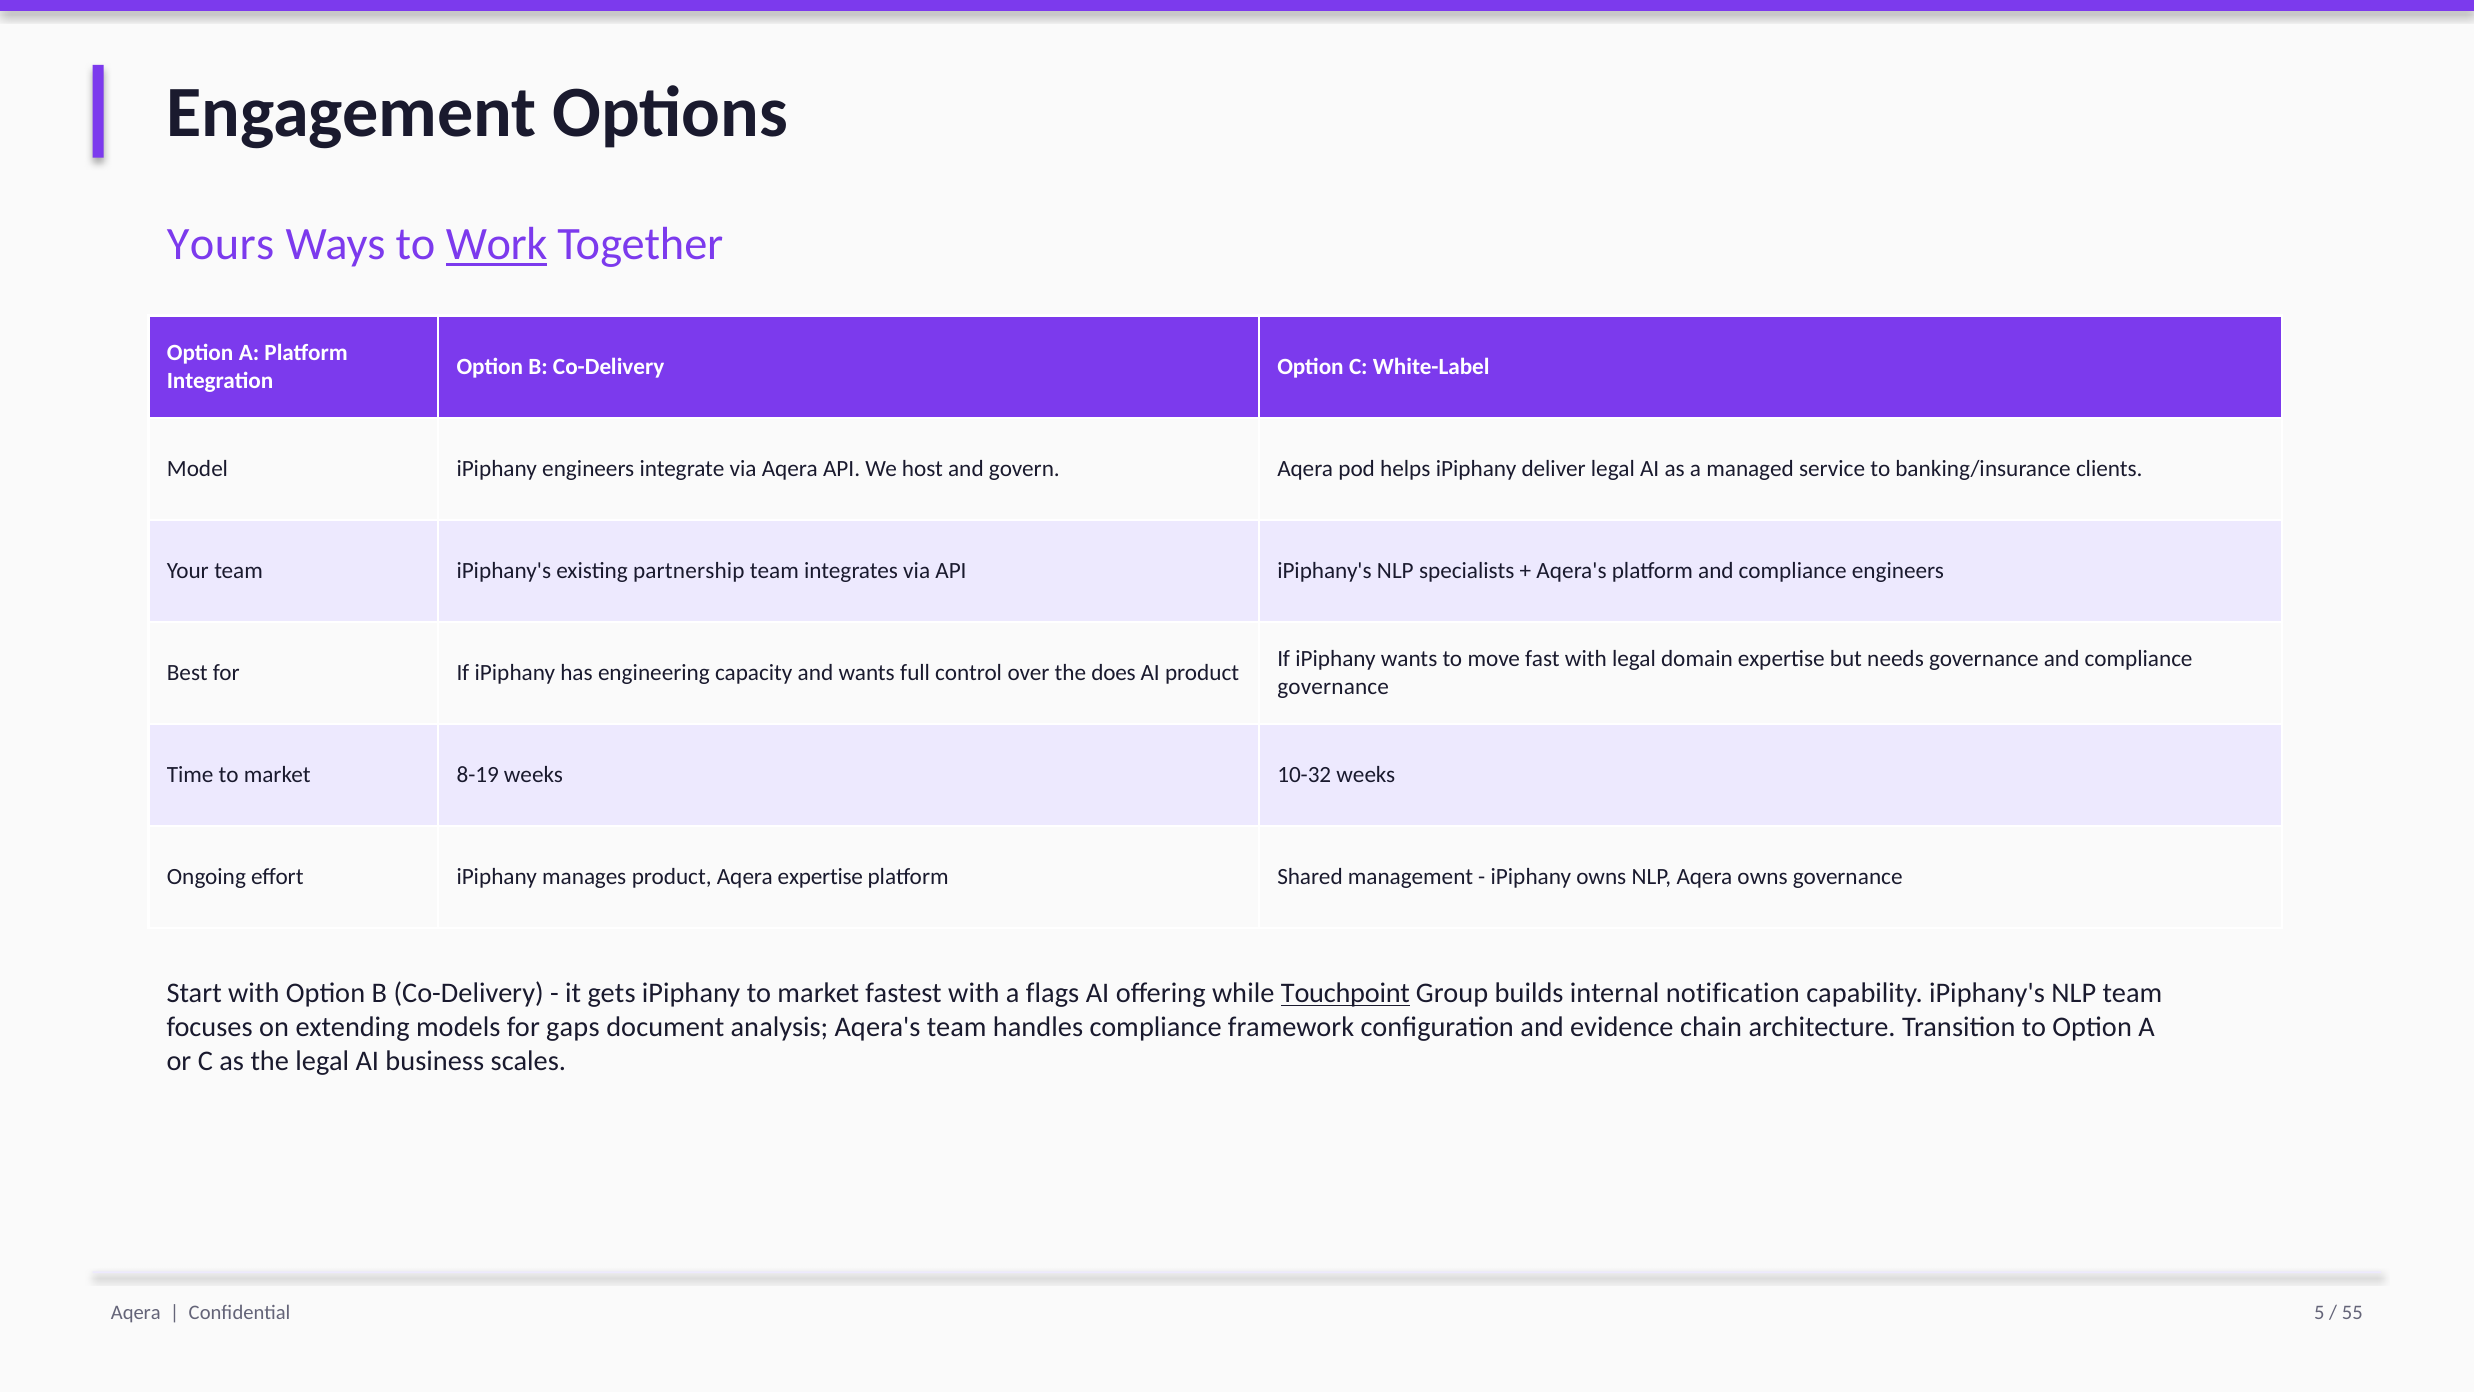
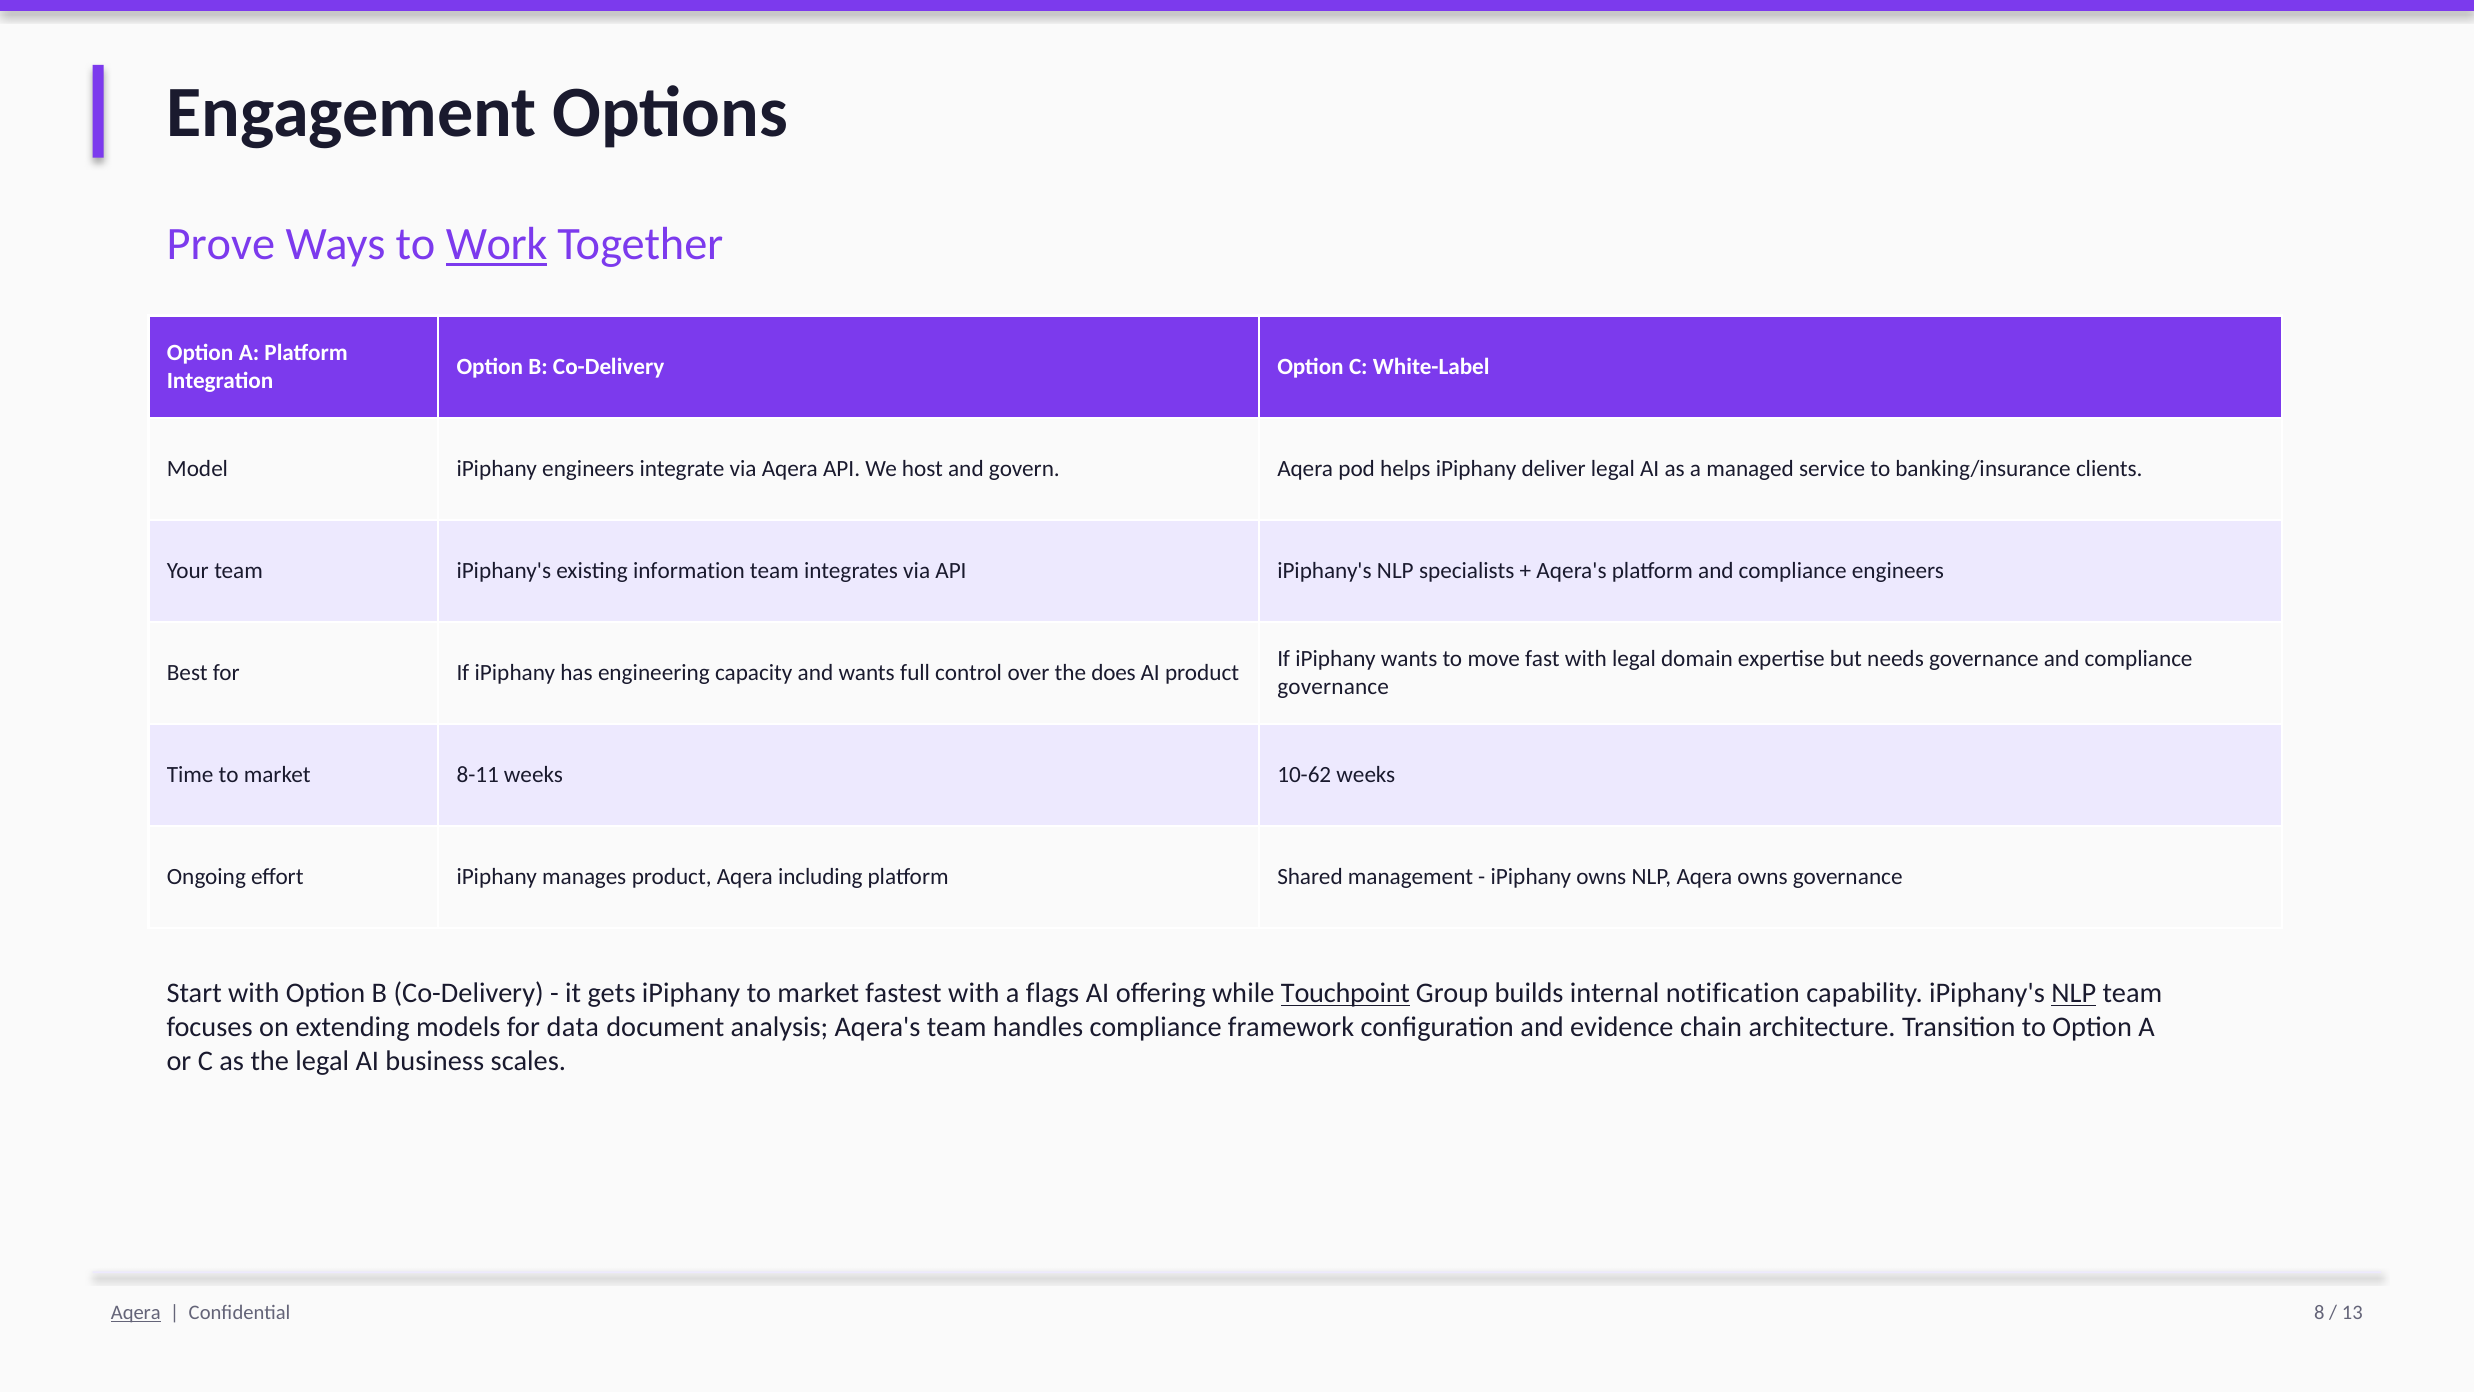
Yours: Yours -> Prove
partnership: partnership -> information
8-19: 8-19 -> 8-11
10-32: 10-32 -> 10-62
Aqera expertise: expertise -> including
NLP at (2074, 993) underline: none -> present
gaps: gaps -> data
Aqera at (136, 1312) underline: none -> present
5: 5 -> 8
55: 55 -> 13
